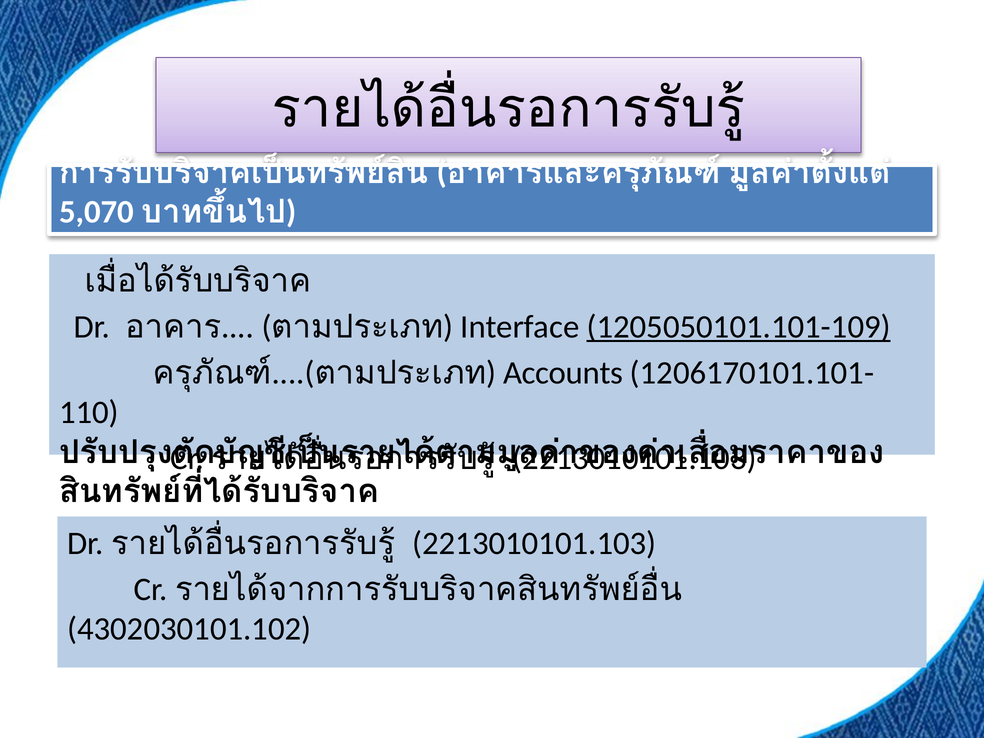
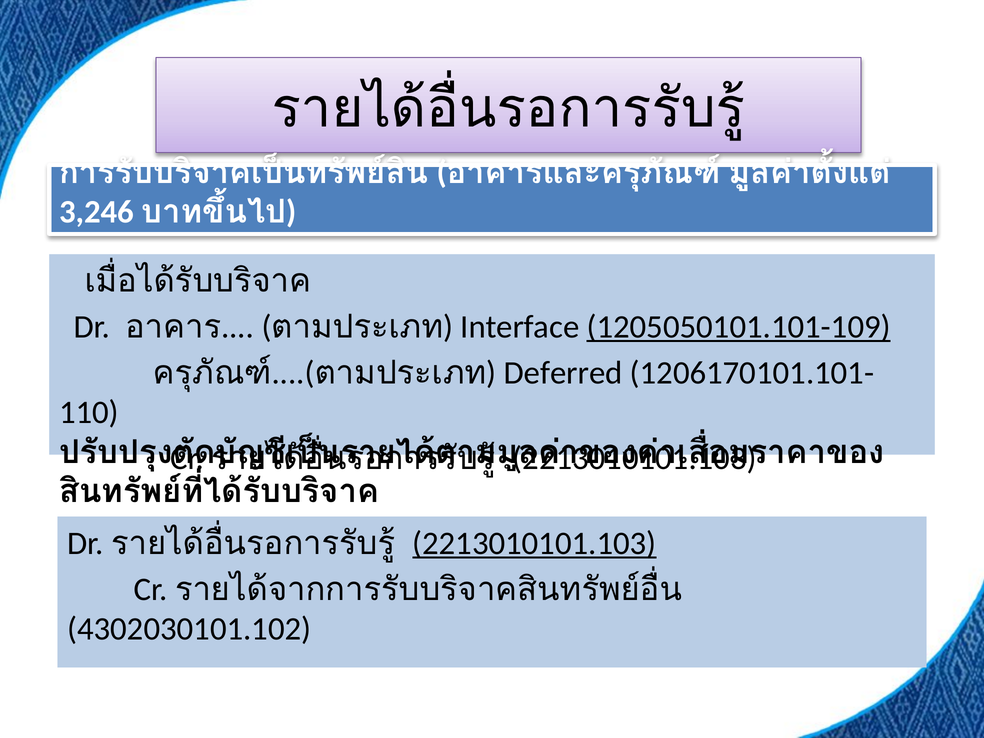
5,070: 5,070 -> 3,246
Accounts: Accounts -> Deferred
2213010101.103 at (534, 544) underline: none -> present
